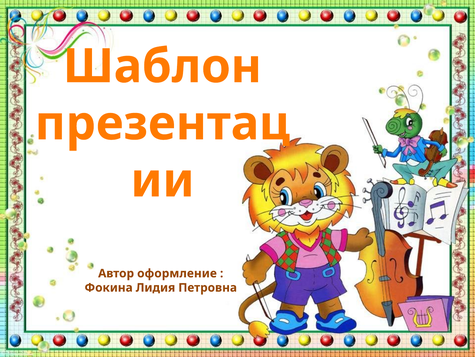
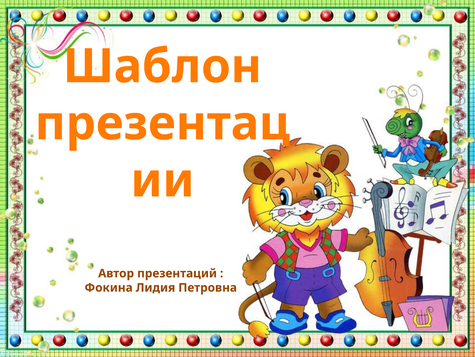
оформление: оформление -> презентаций
